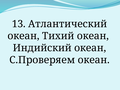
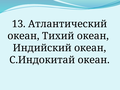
С.Проверяем: С.Проверяем -> С.Индокитай
